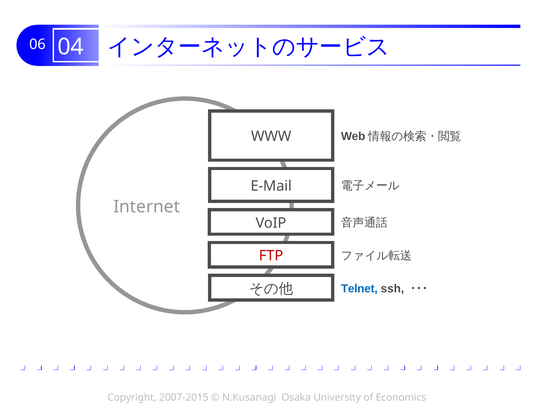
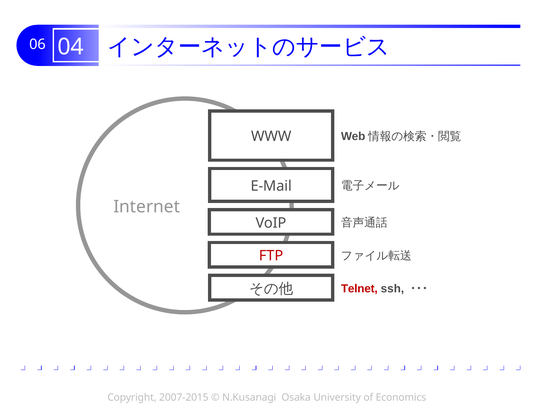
Telnet colour: blue -> red
